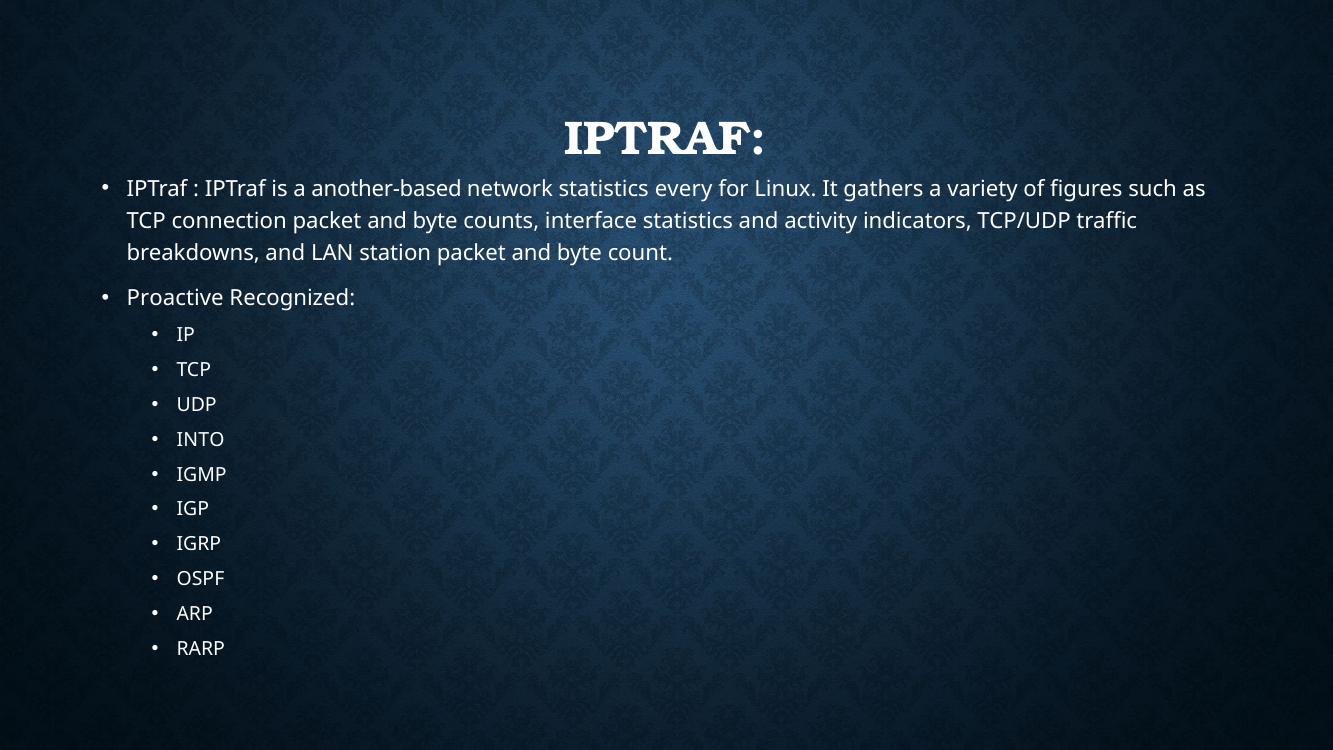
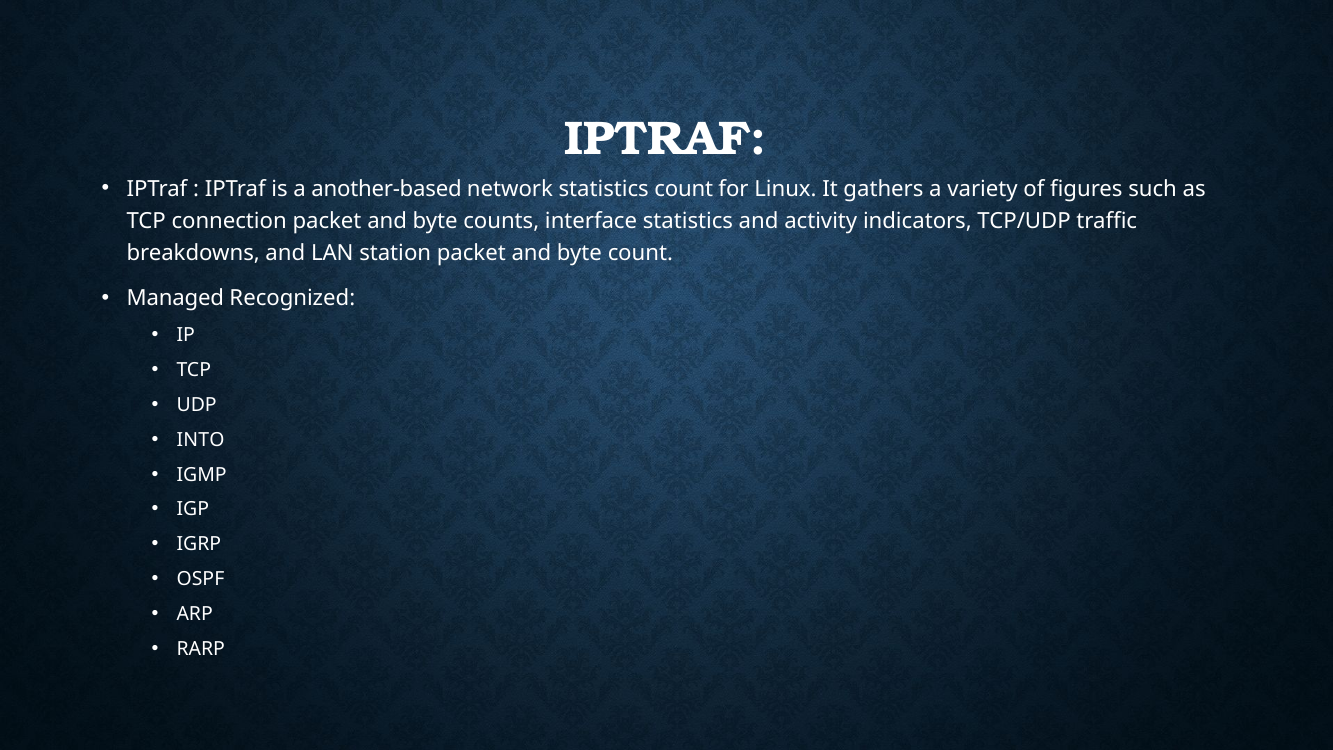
statistics every: every -> count
Proactive: Proactive -> Managed
